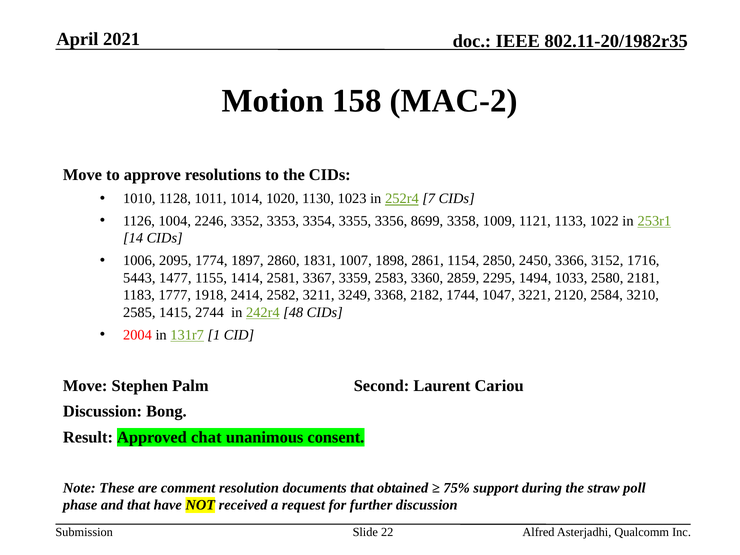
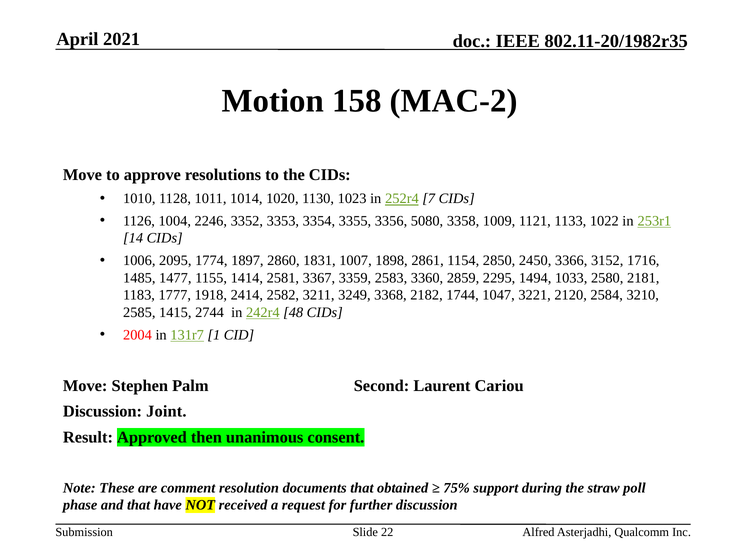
8699: 8699 -> 5080
5443: 5443 -> 1485
Bong: Bong -> Joint
chat: chat -> then
